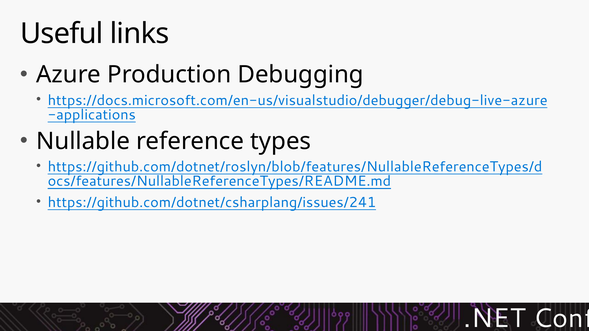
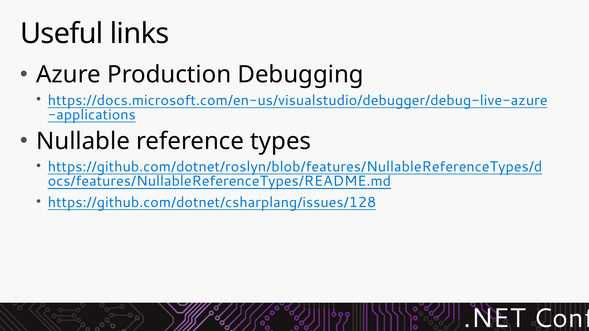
https://github.com/dotnet/csharplang/issues/241: https://github.com/dotnet/csharplang/issues/241 -> https://github.com/dotnet/csharplang/issues/128
